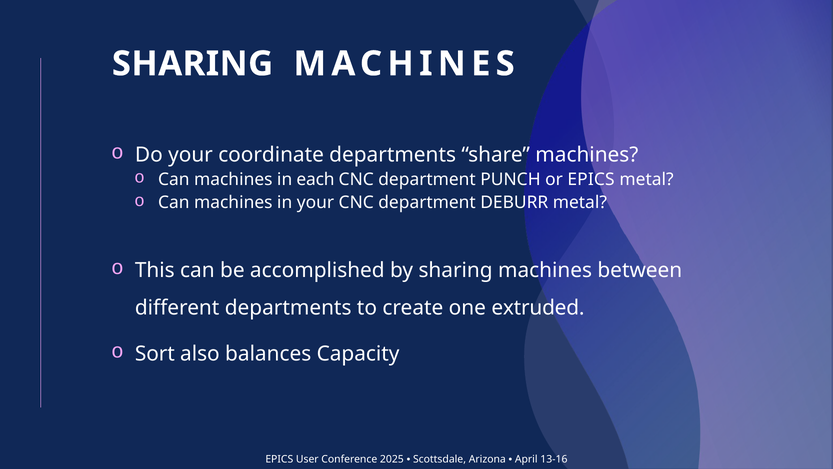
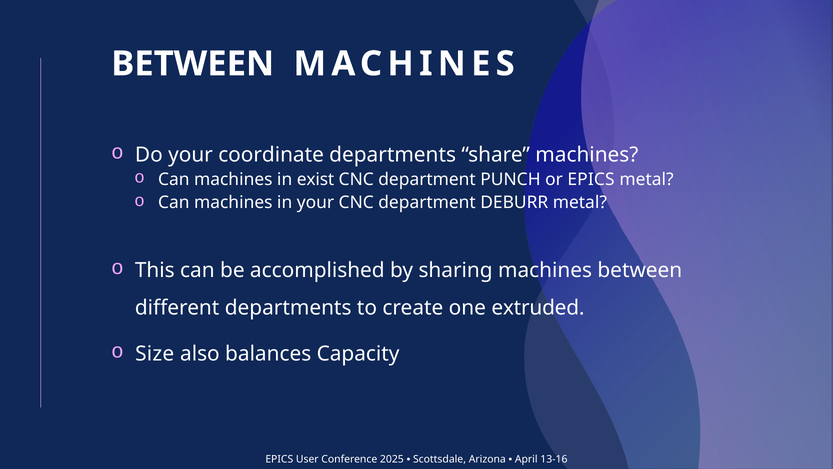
SHARING at (193, 64): SHARING -> BETWEEN
each: each -> exist
Sort: Sort -> Size
